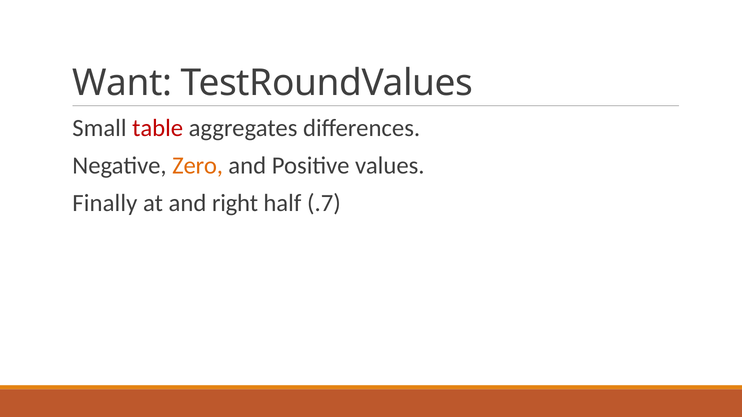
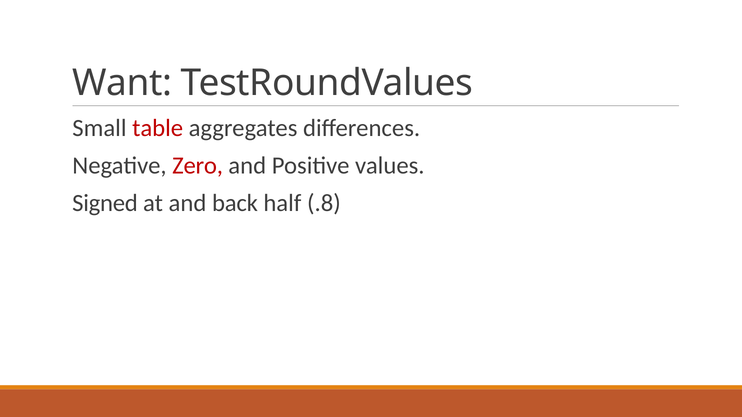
Zero colour: orange -> red
Finally: Finally -> Signed
right: right -> back
.7: .7 -> .8
